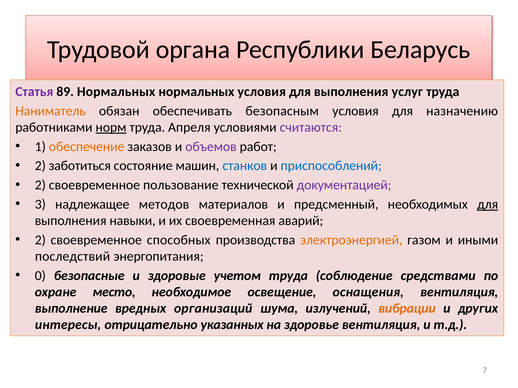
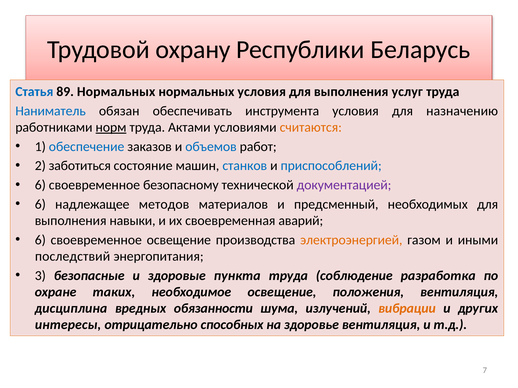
органа: органа -> охрану
Статья colour: purple -> blue
Наниматель colour: orange -> blue
безопасным: безопасным -> инструмента
Апреля: Апреля -> Актами
считаются colour: purple -> orange
обеспечение colour: orange -> blue
объемов colour: purple -> blue
2 at (40, 185): 2 -> 6
пользование: пользование -> безопасному
3 at (40, 205): 3 -> 6
для at (488, 205) underline: present -> none
2 at (40, 240): 2 -> 6
своевременное способных: способных -> освещение
0: 0 -> 3
учетом: учетом -> пункта
средствами: средствами -> разработка
место: место -> таких
оснащения: оснащения -> положения
выполнение: выполнение -> дисциплина
организаций: организаций -> обязанности
указанных: указанных -> способных
